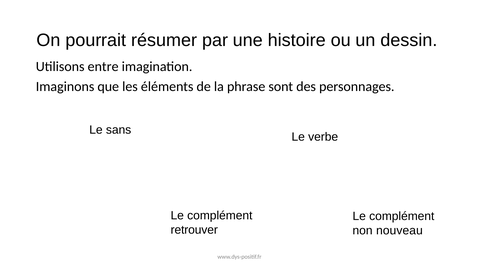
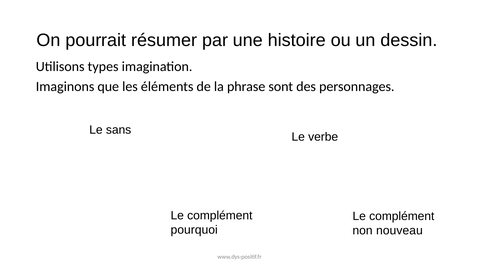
entre: entre -> types
retrouver: retrouver -> pourquoi
